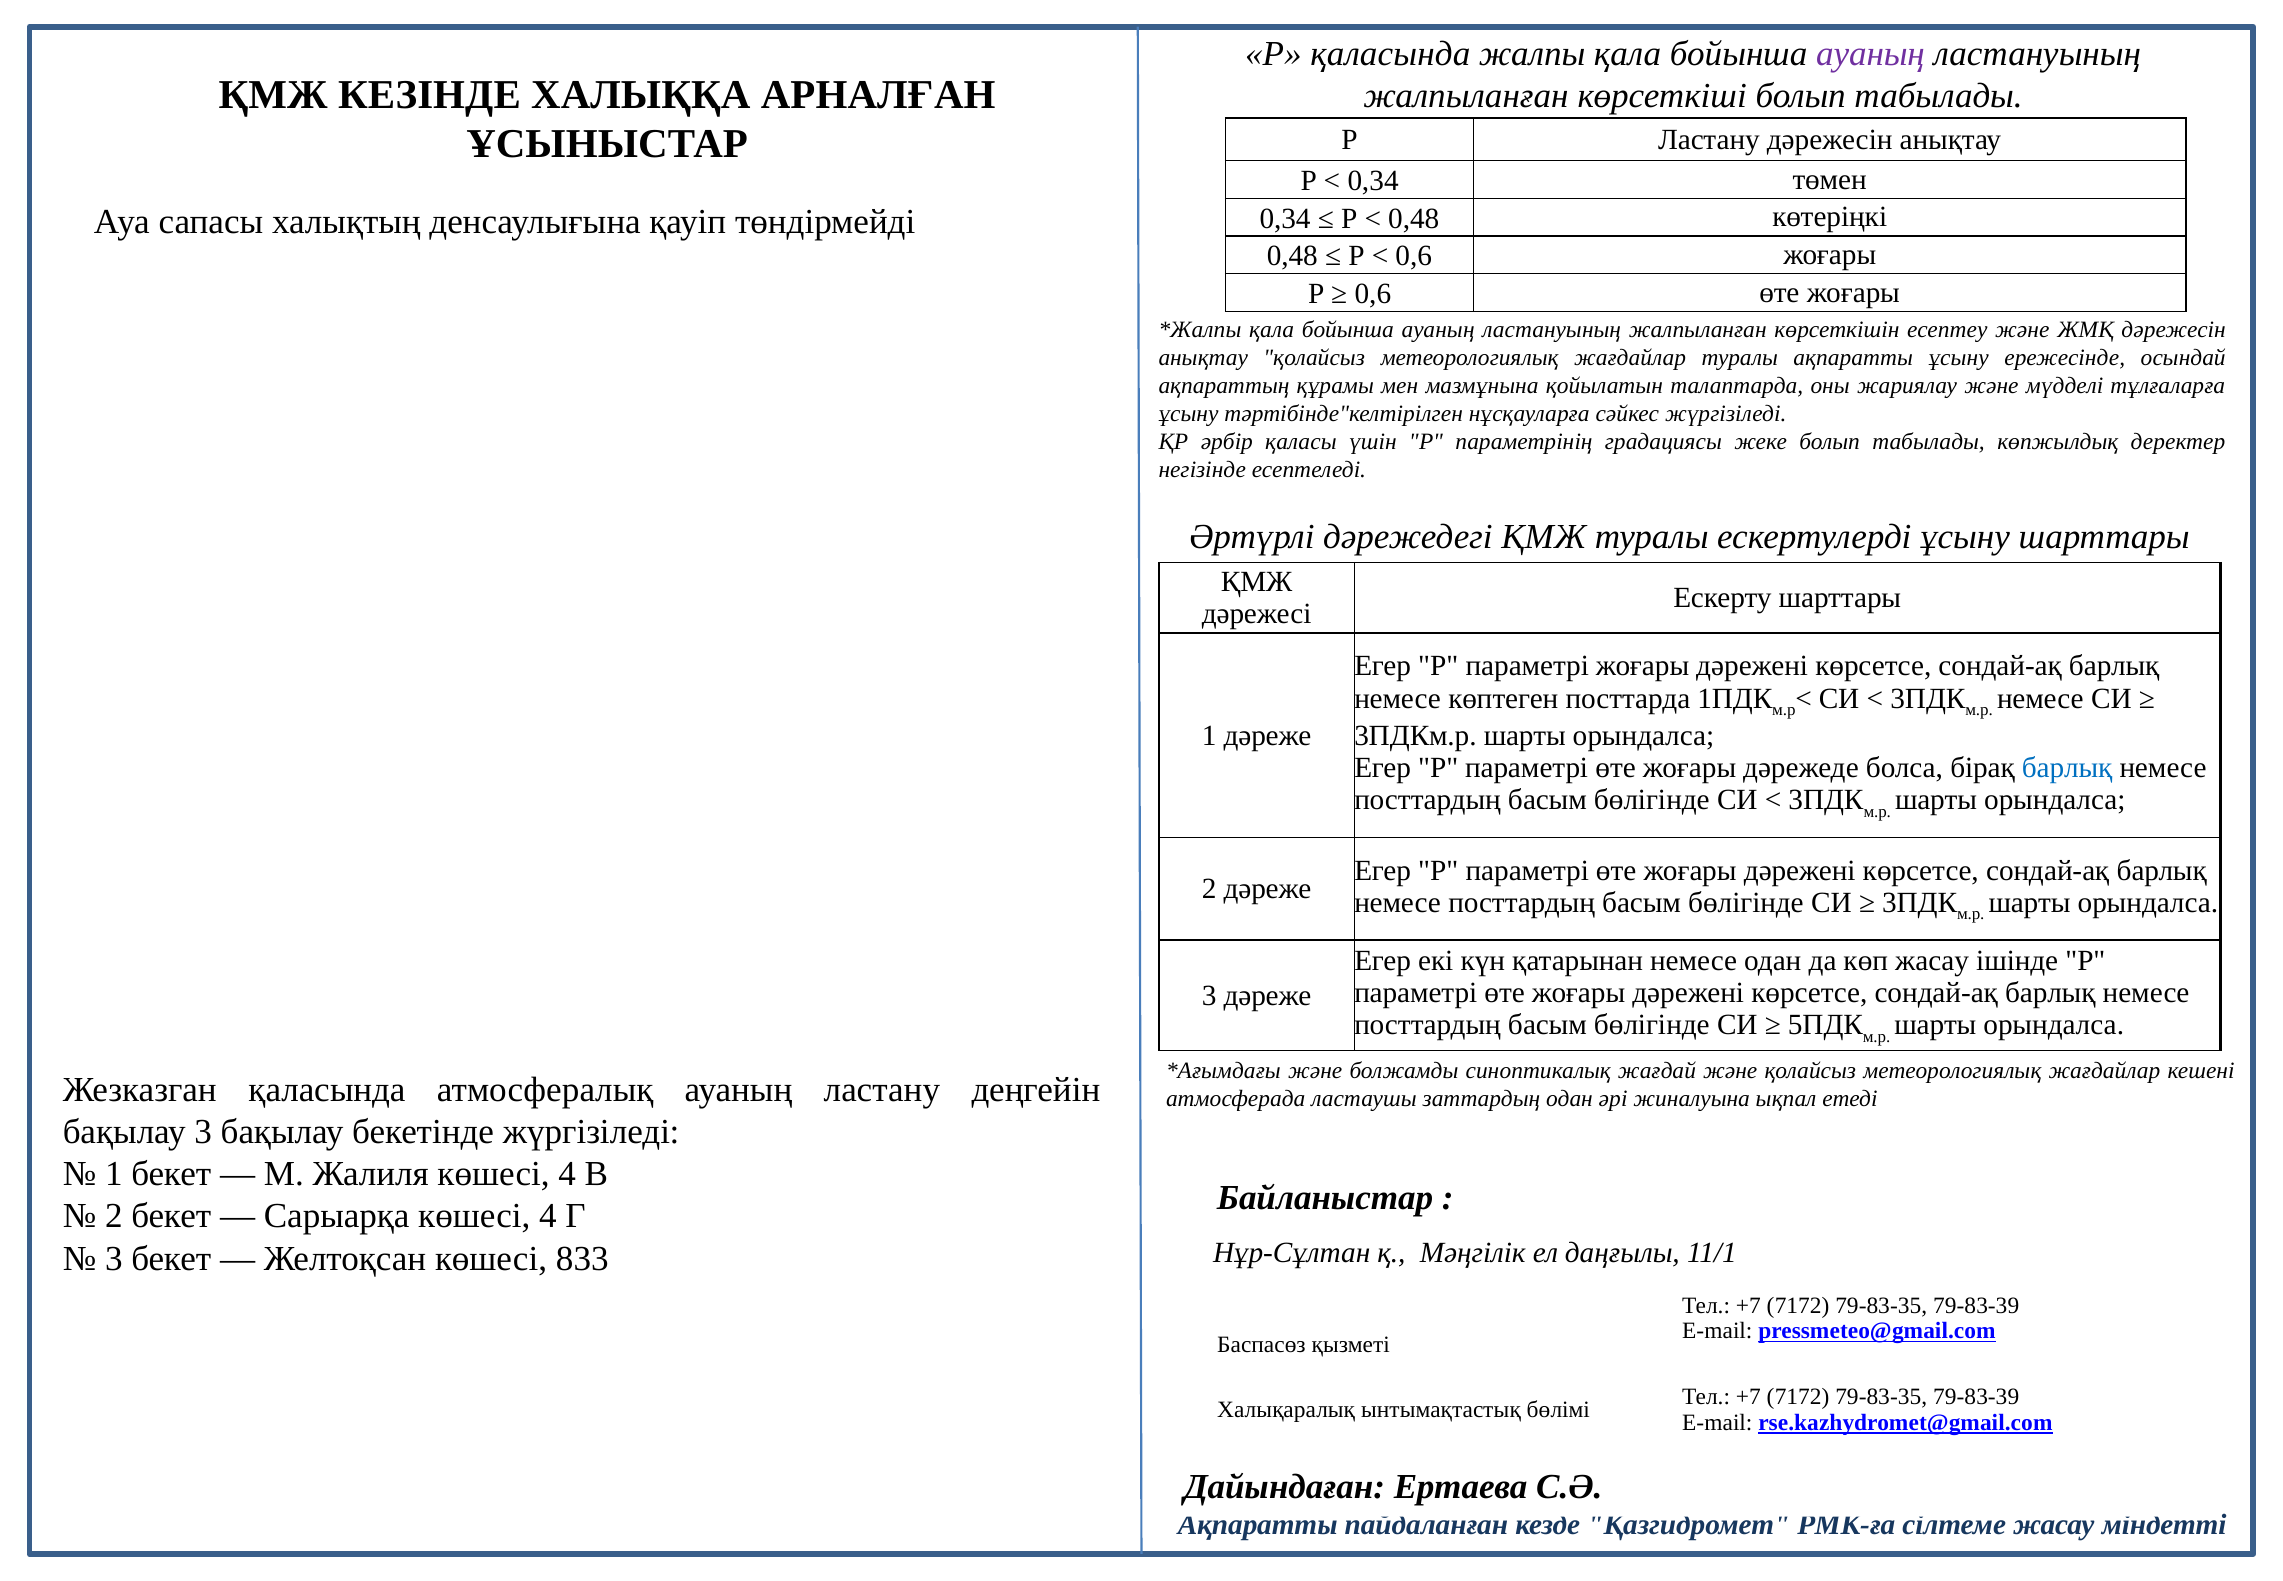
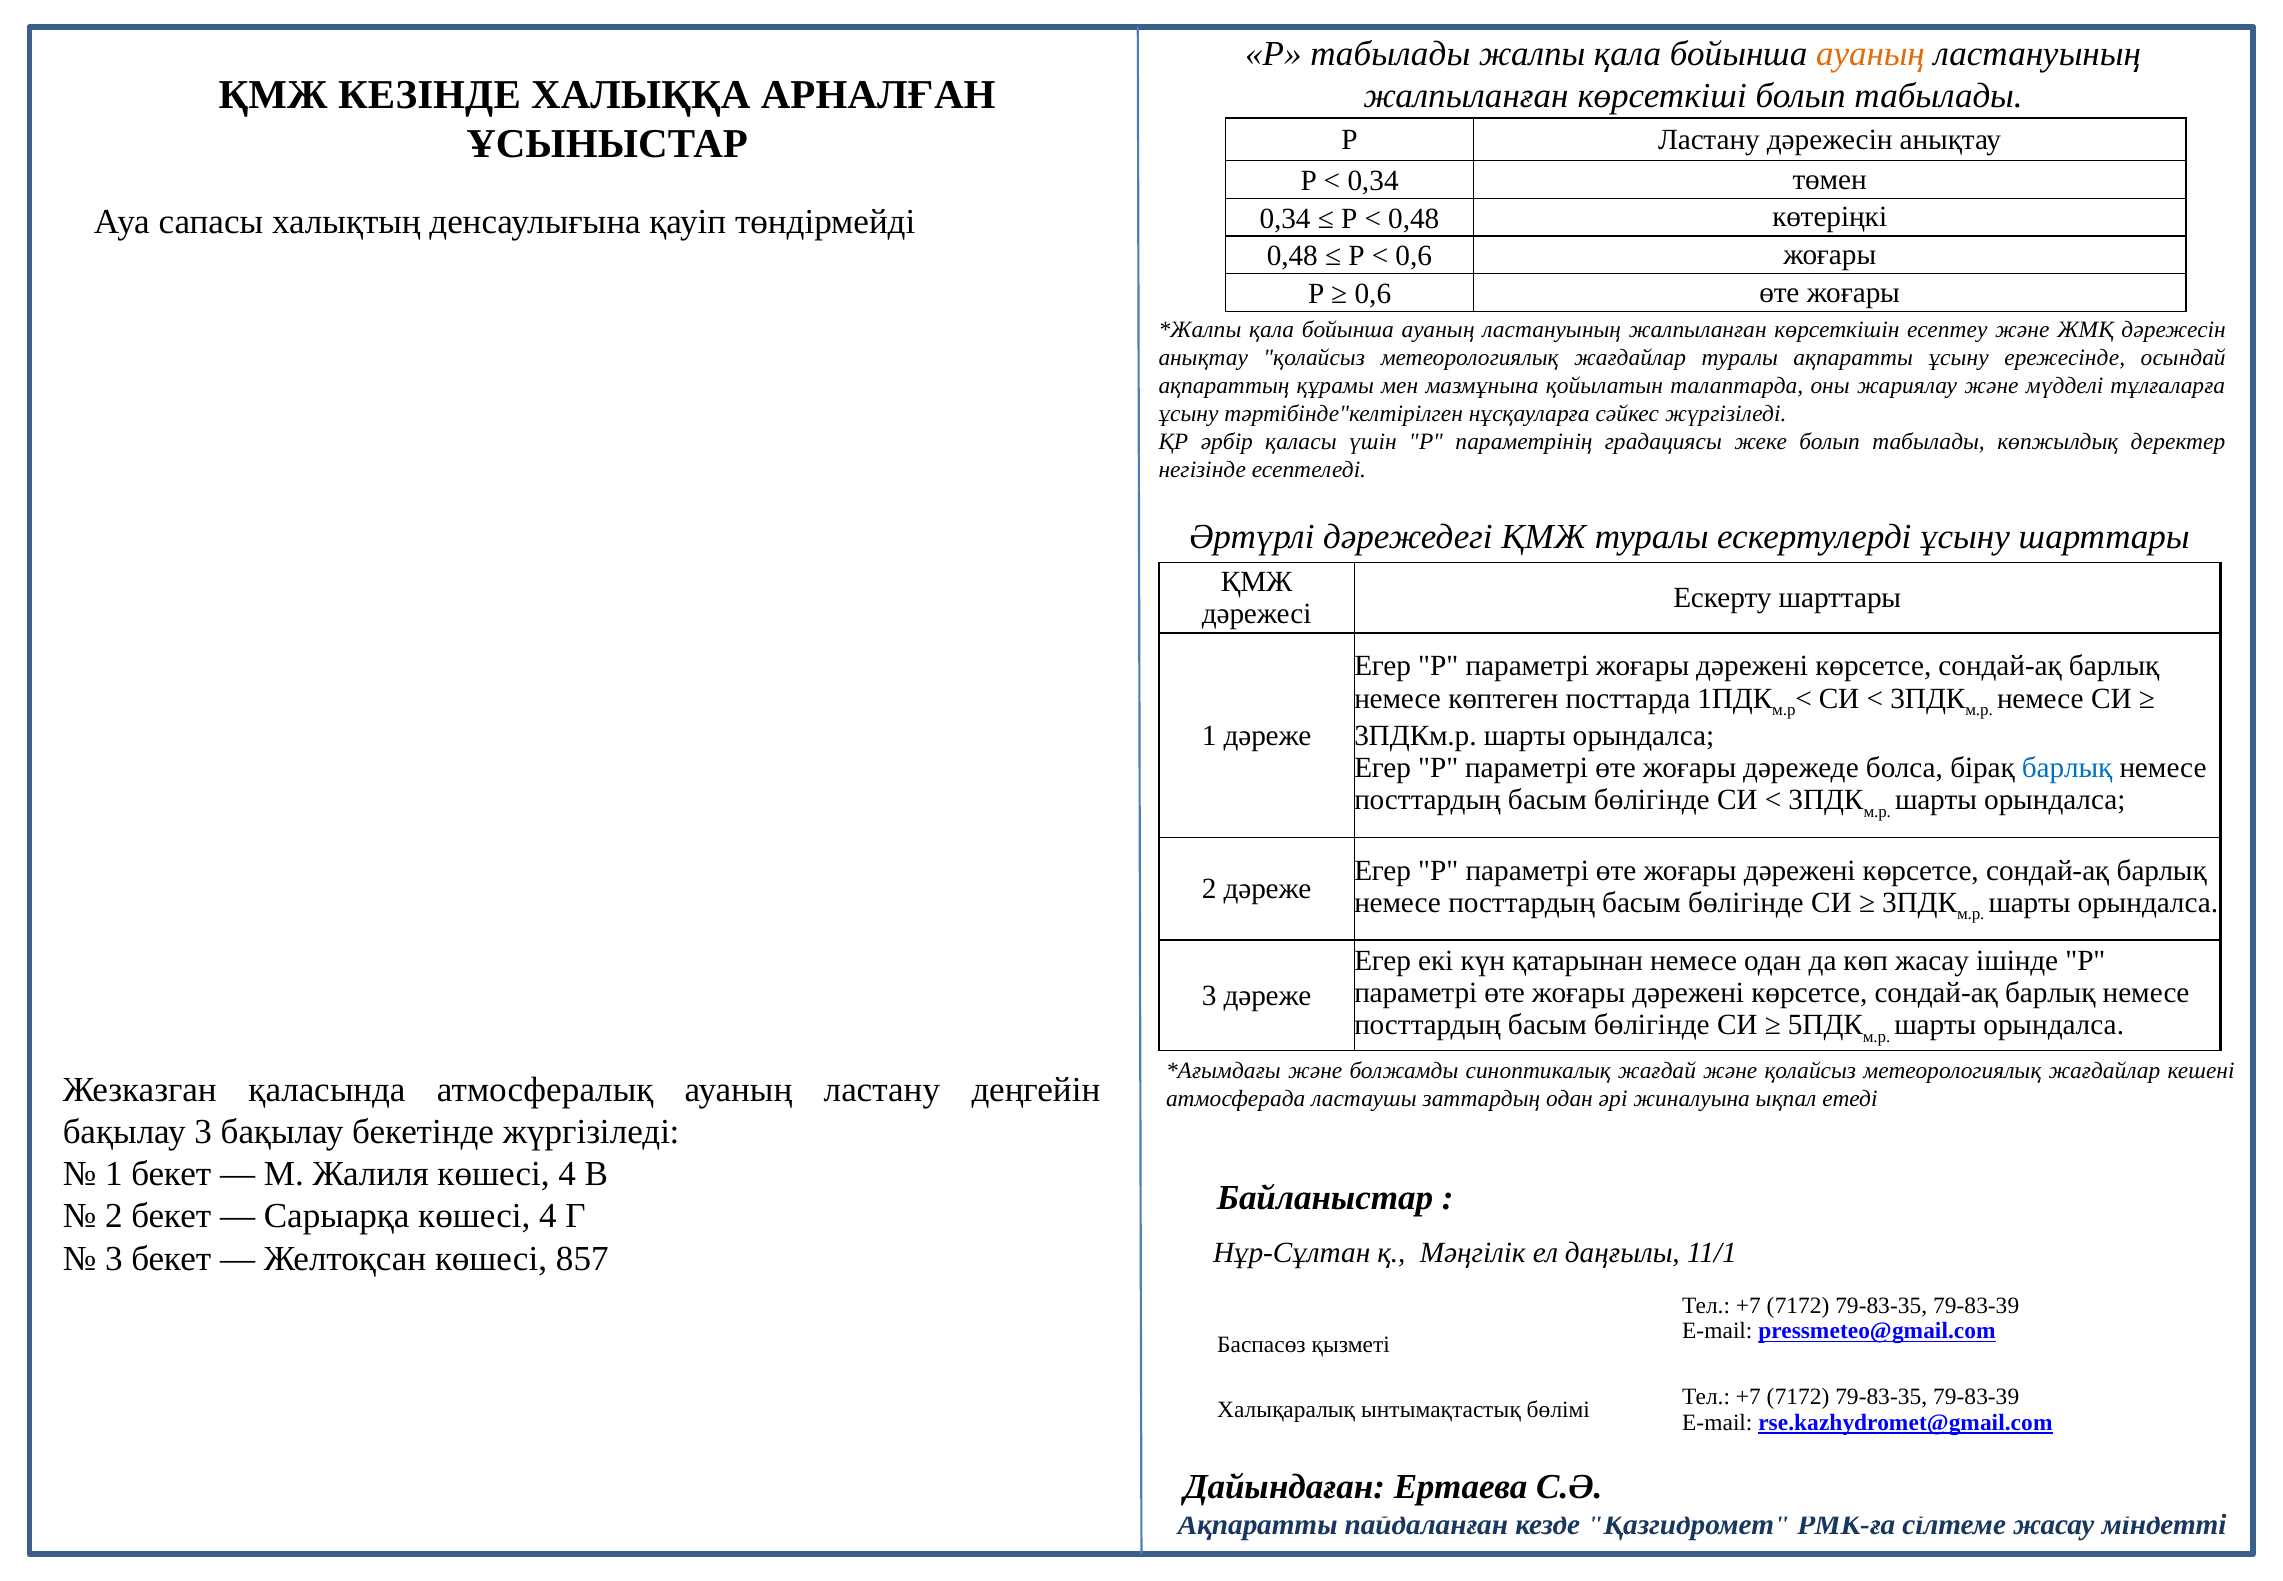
Р қаласында: қаласында -> табылады
ауаның at (1871, 54) colour: purple -> orange
833: 833 -> 857
